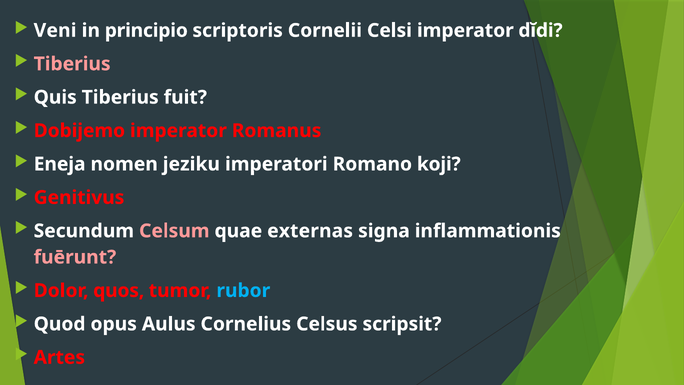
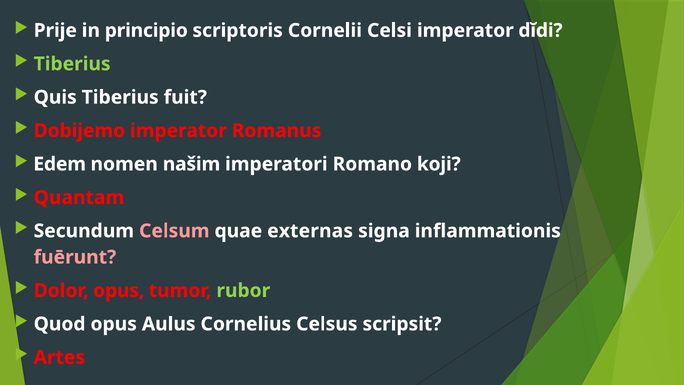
Veni: Veni -> Prije
Tiberius at (72, 64) colour: pink -> light green
Eneja: Eneja -> Edem
jeziku: jeziku -> našim
Genitivus: Genitivus -> Quantam
Dolor quos: quos -> opus
rubor colour: light blue -> light green
